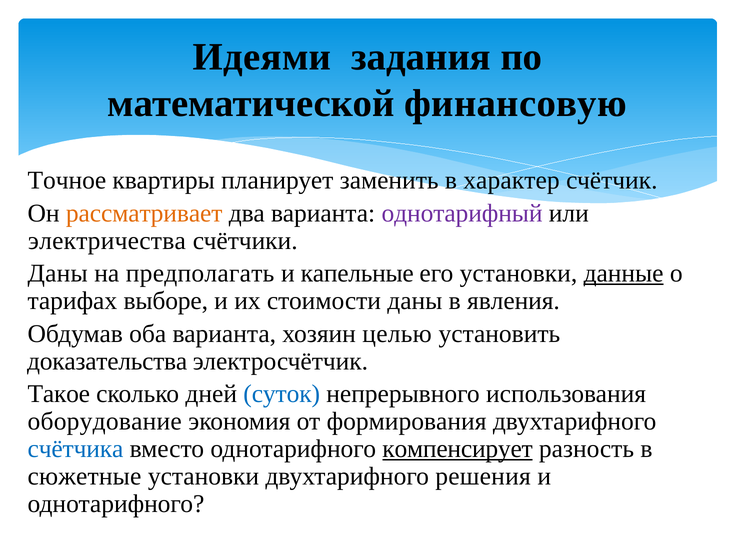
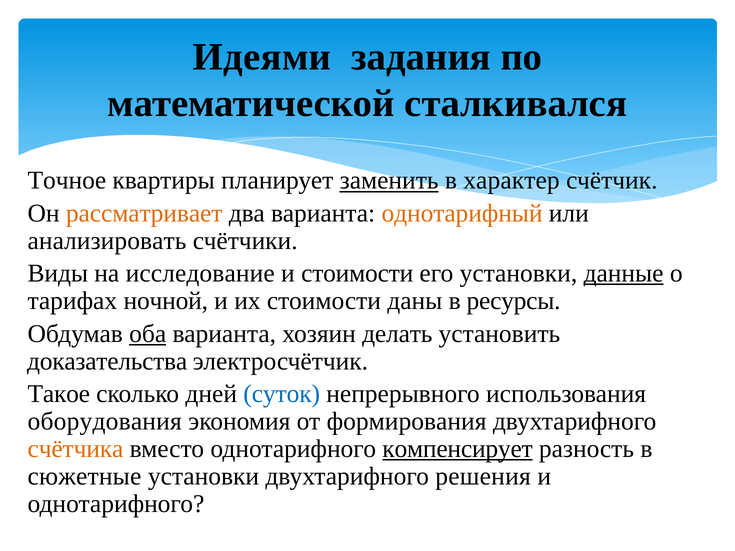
финансовую: финансовую -> сталкивался
заменить underline: none -> present
однотарифный colour: purple -> orange
электричества: электричества -> анализировать
Даны at (58, 274): Даны -> Виды
предполагать: предполагать -> исследование
и капельные: капельные -> стоимости
выборе: выборе -> ночной
явления: явления -> ресурсы
оба underline: none -> present
целью: целью -> делать
оборудование: оборудование -> оборудования
счётчика colour: blue -> orange
